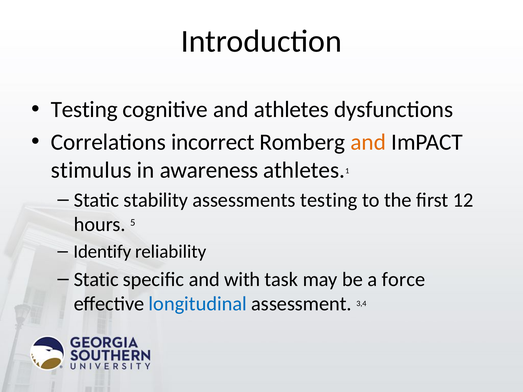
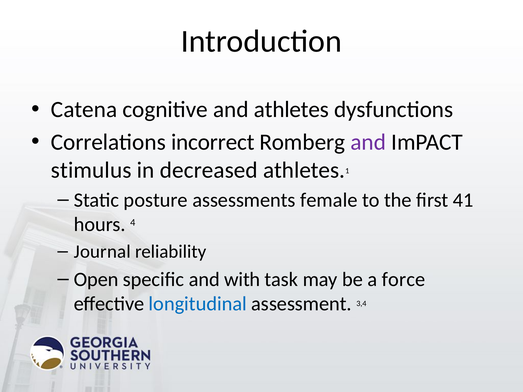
Testing at (84, 110): Testing -> Catena
and at (368, 142) colour: orange -> purple
awareness: awareness -> decreased
stability: stability -> posture
assessments testing: testing -> female
12: 12 -> 41
5: 5 -> 4
Identify: Identify -> Journal
Static at (96, 279): Static -> Open
